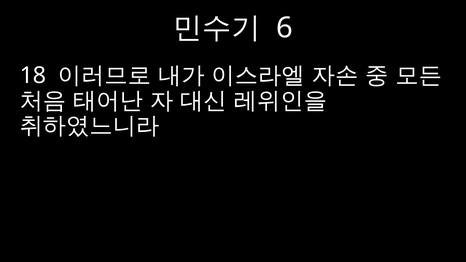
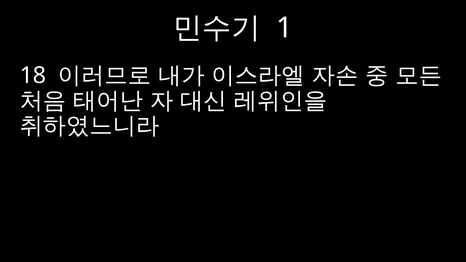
6: 6 -> 1
